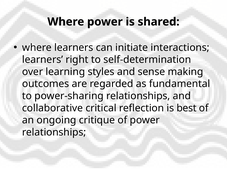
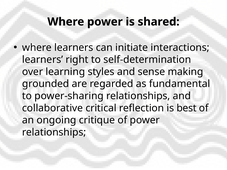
outcomes: outcomes -> grounded
